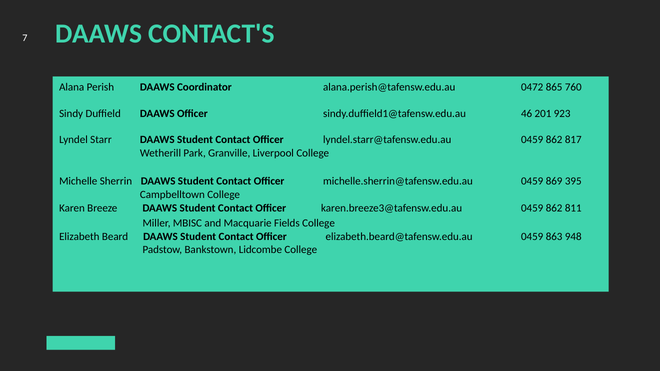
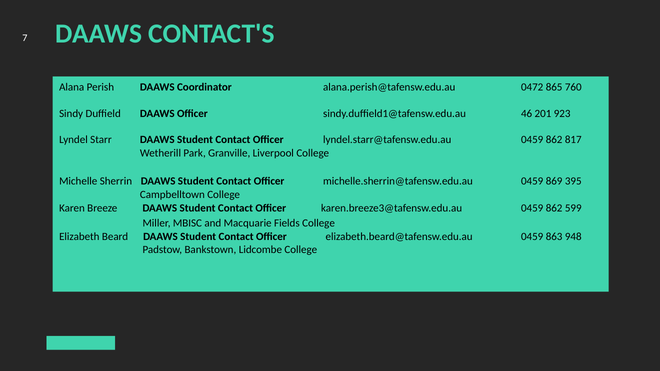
811: 811 -> 599
